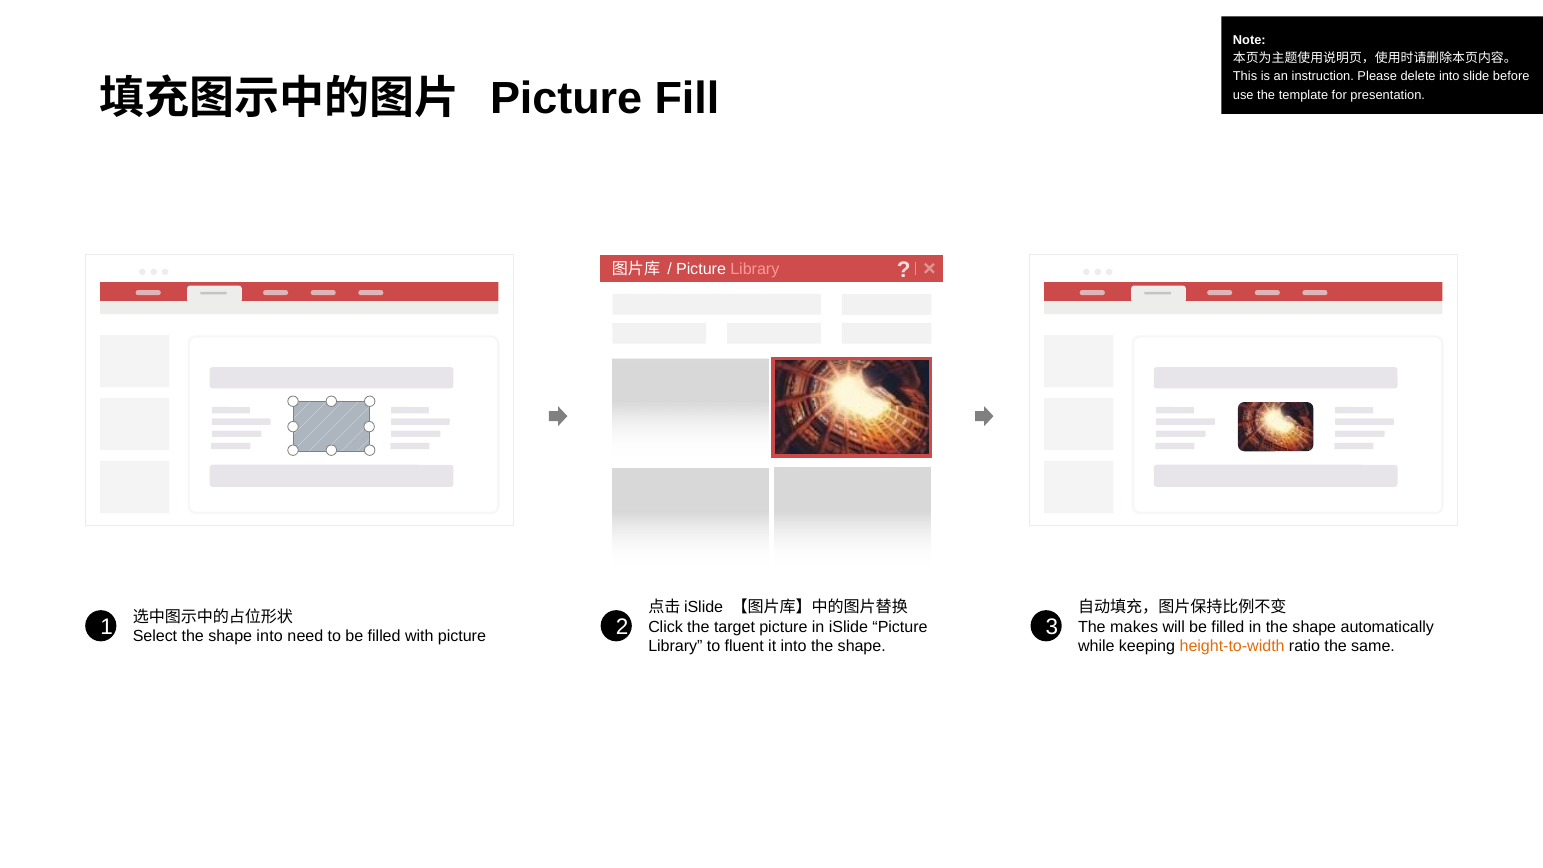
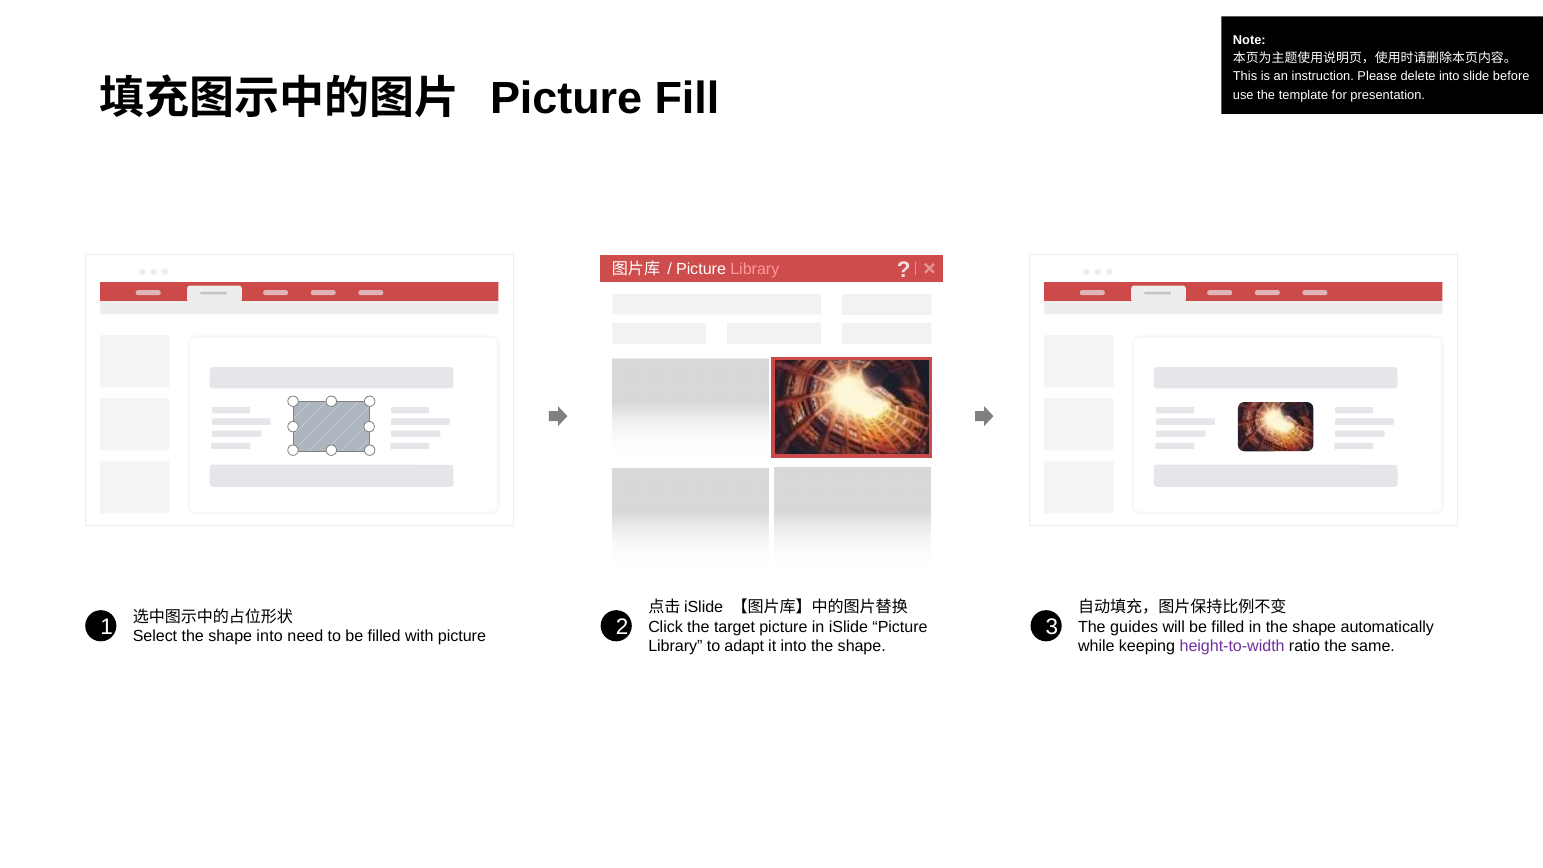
makes: makes -> guides
fluent: fluent -> adapt
height-to-width colour: orange -> purple
